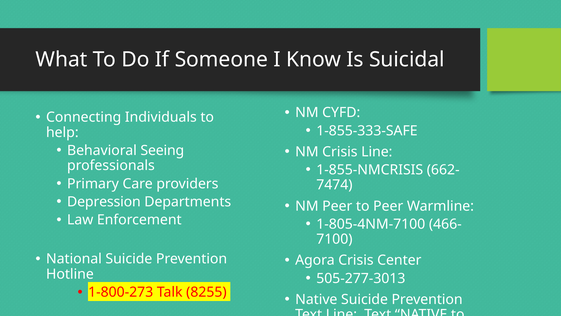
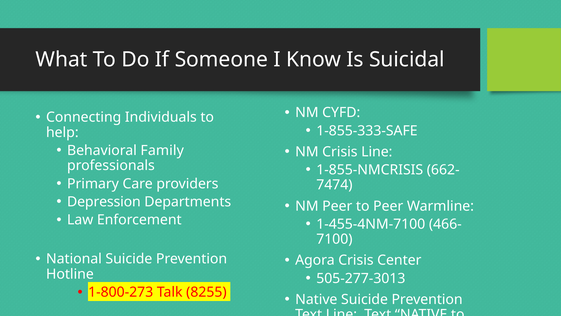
Seeing: Seeing -> Family
1-805-4NM-7100: 1-805-4NM-7100 -> 1-455-4NM-7100
